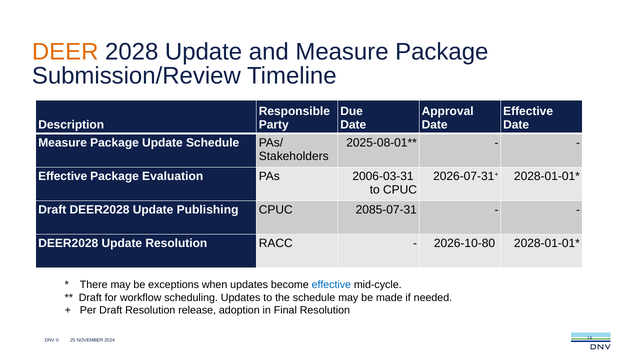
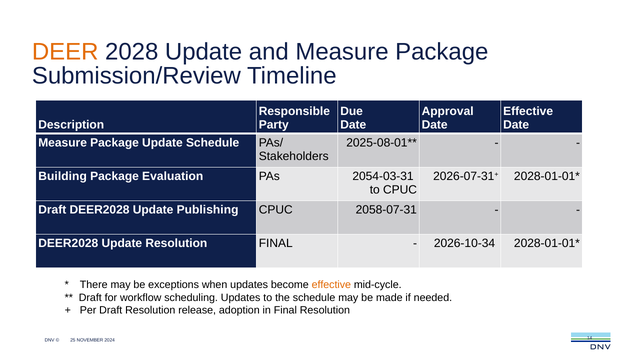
Effective at (63, 177): Effective -> Building
2006-03-31: 2006-03-31 -> 2054-03-31
2085-07-31: 2085-07-31 -> 2058-07-31
Resolution RACC: RACC -> FINAL
2026-10-80: 2026-10-80 -> 2026-10-34
effective at (331, 285) colour: blue -> orange
